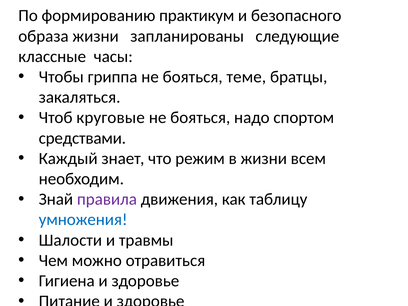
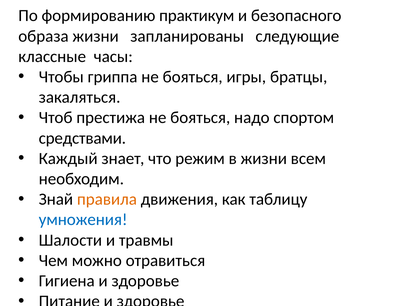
теме: теме -> игры
круговые: круговые -> престижа
правила colour: purple -> orange
